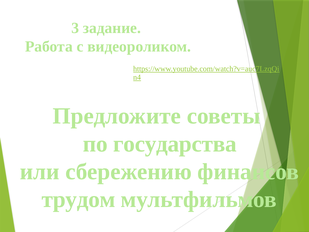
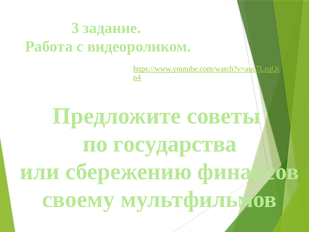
трудом: трудом -> своему
